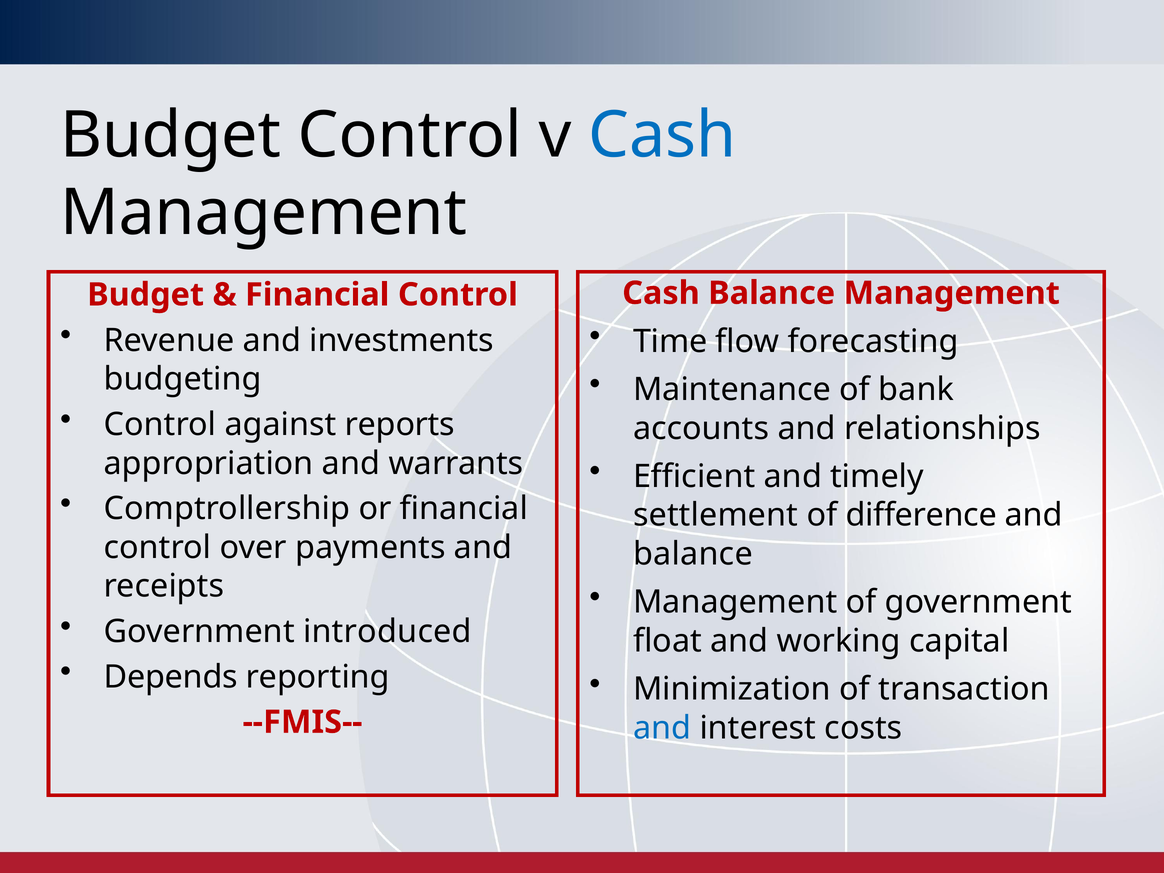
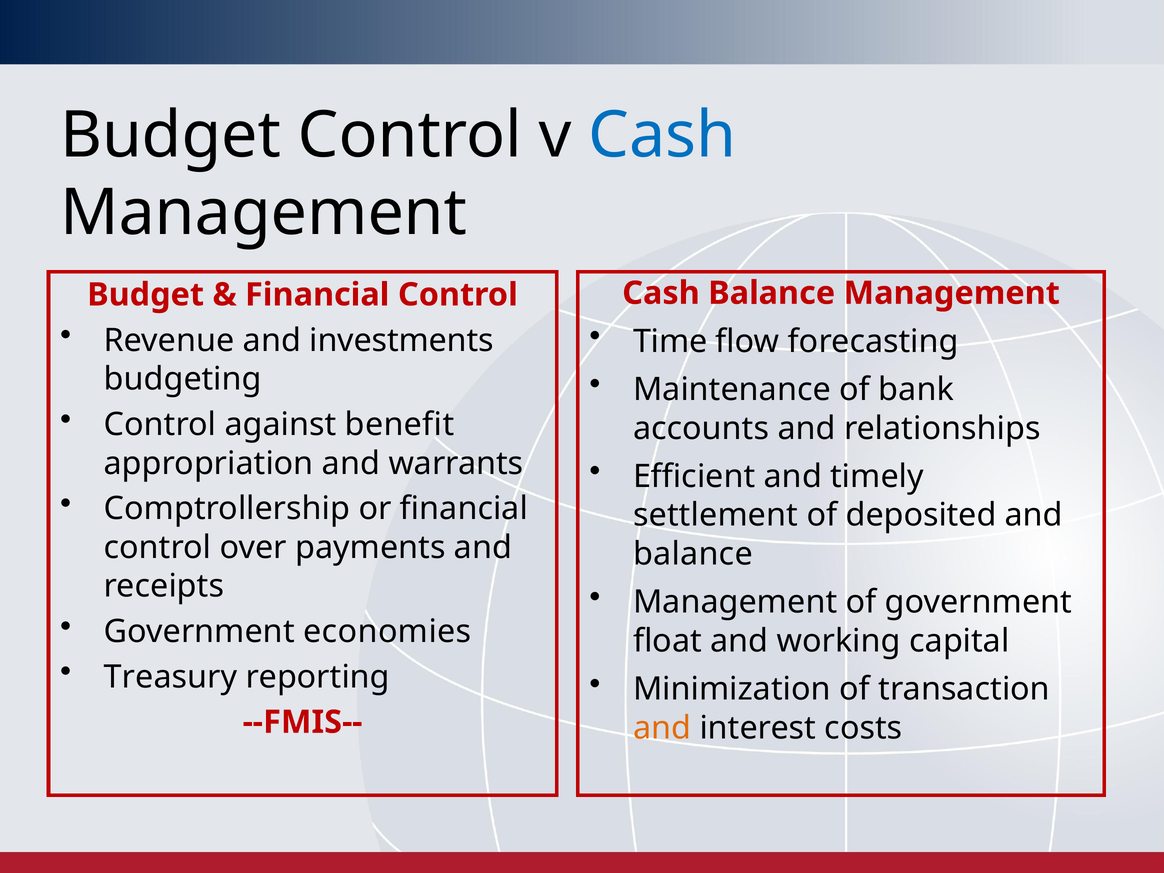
reports: reports -> benefit
difference: difference -> deposited
introduced: introduced -> economies
Depends: Depends -> Treasury
and at (662, 728) colour: blue -> orange
